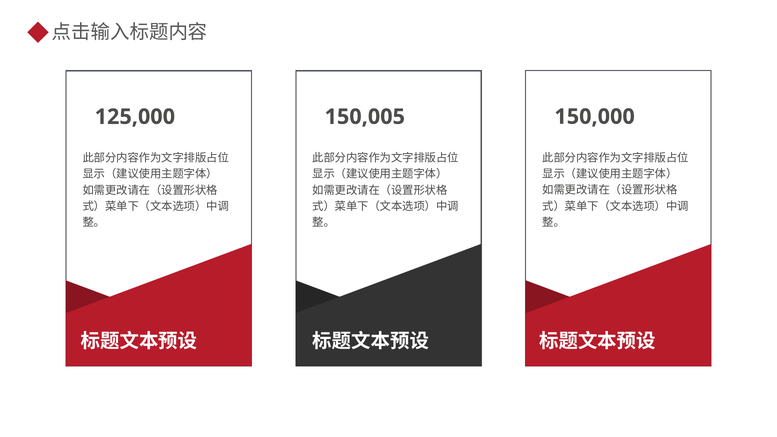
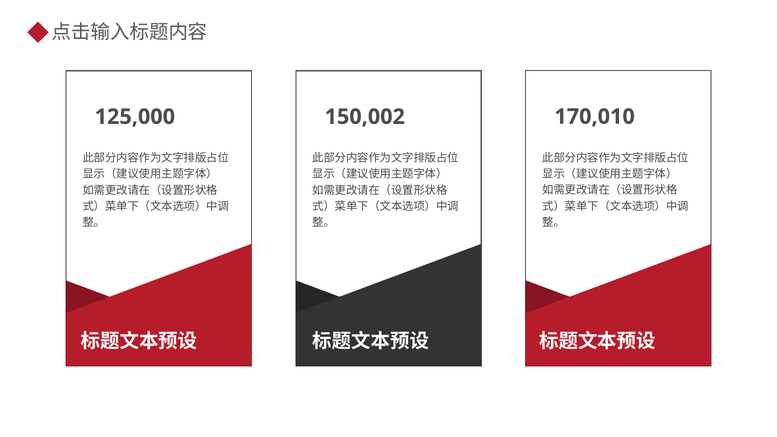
150,000: 150,000 -> 170,010
150,005: 150,005 -> 150,002
